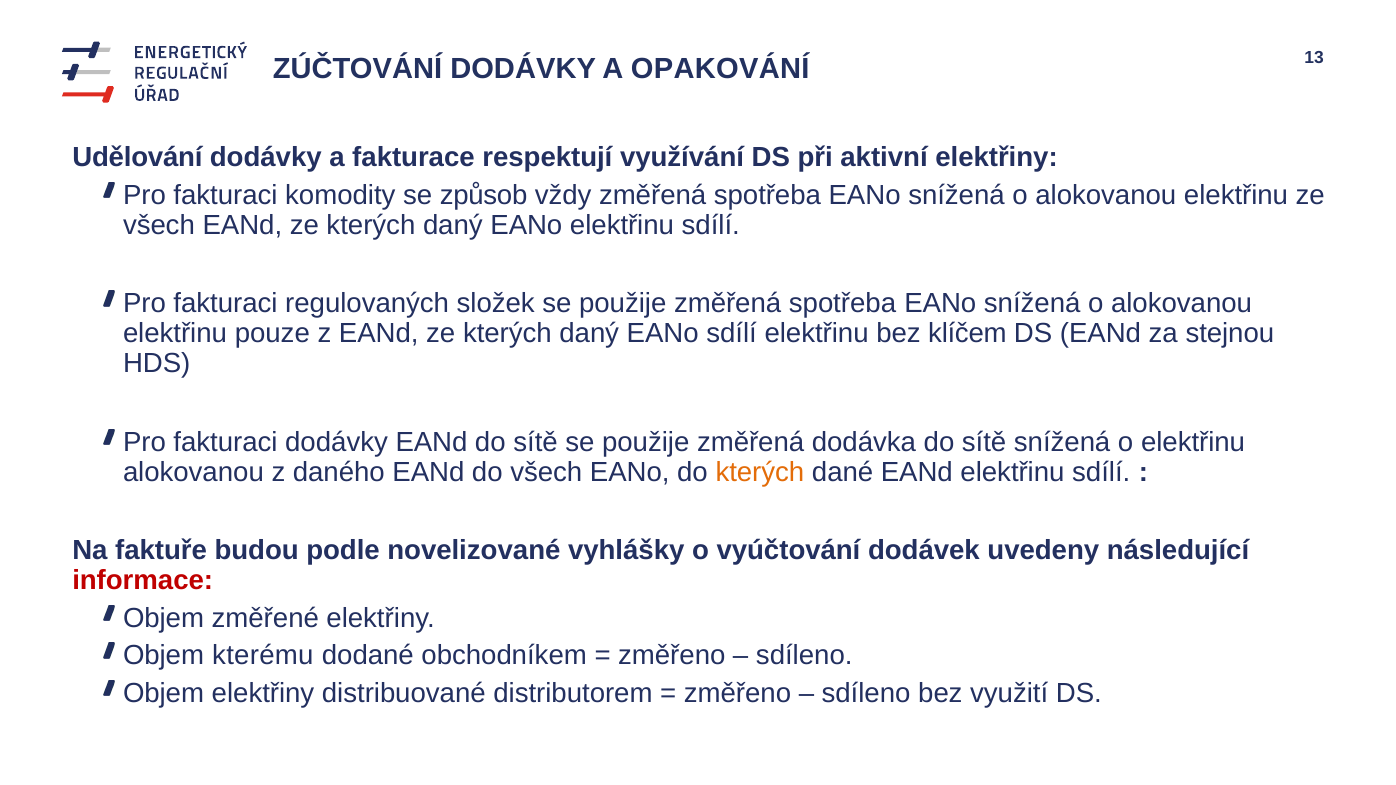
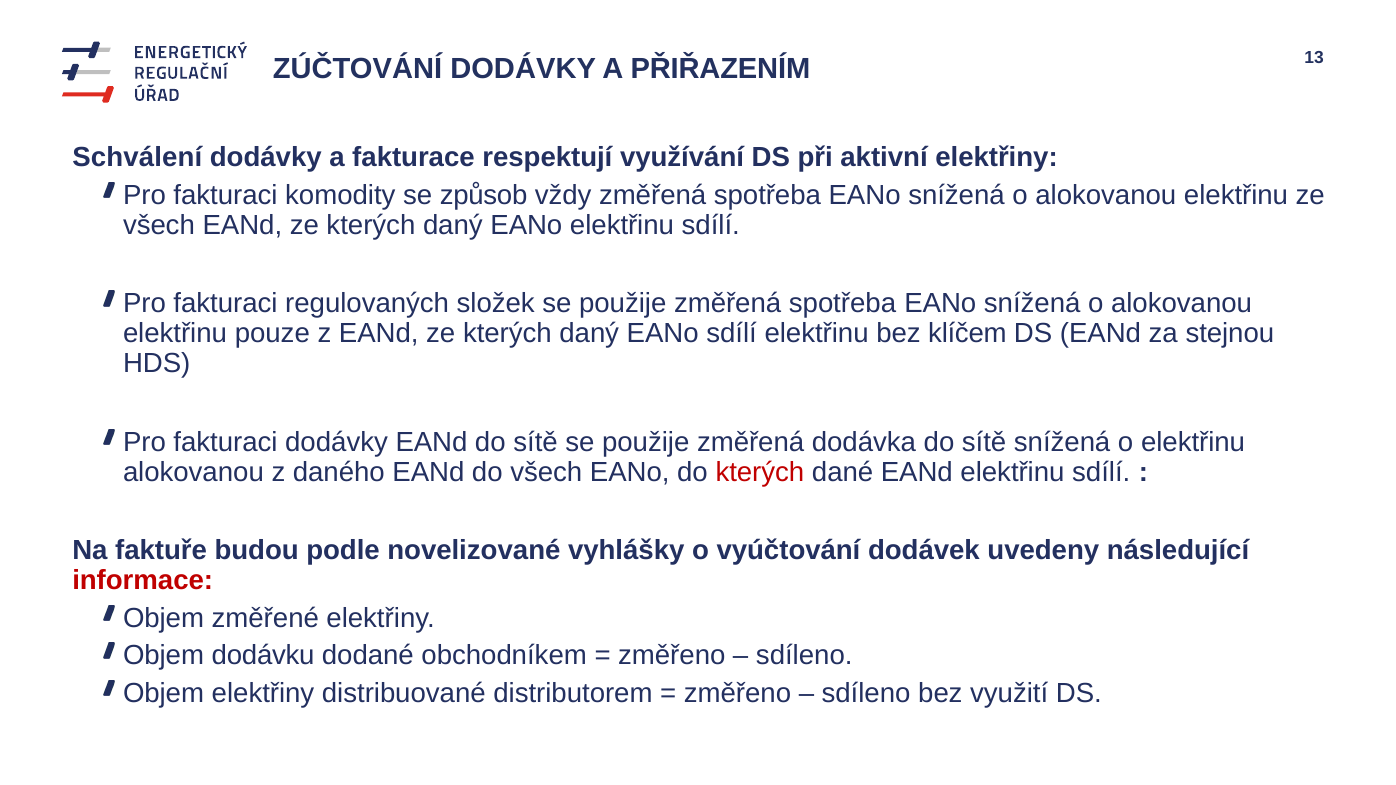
OPAKOVÁNÍ: OPAKOVÁNÍ -> PŘIŘAZENÍM
Udělování: Udělování -> Schválení
kterých at (760, 472) colour: orange -> red
kterému: kterému -> dodávku
